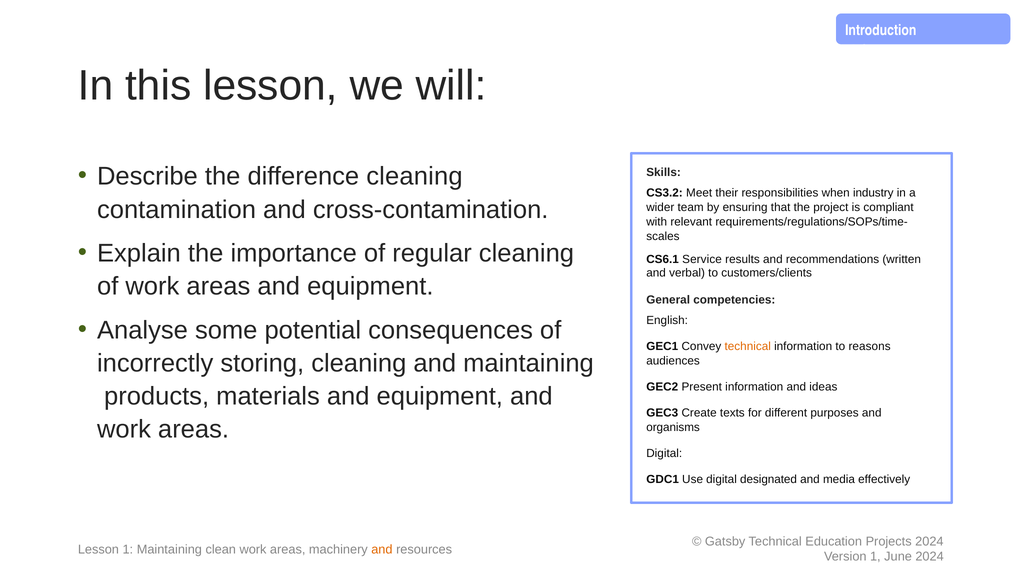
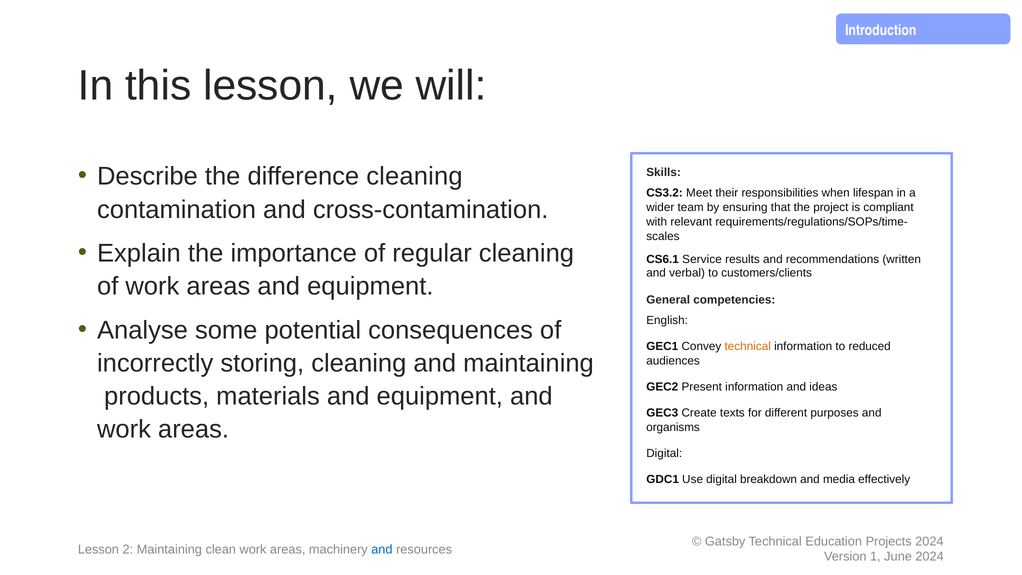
industry: industry -> lifespan
reasons: reasons -> reduced
designated: designated -> breakdown
Lesson 1: 1 -> 2
and at (382, 550) colour: orange -> blue
